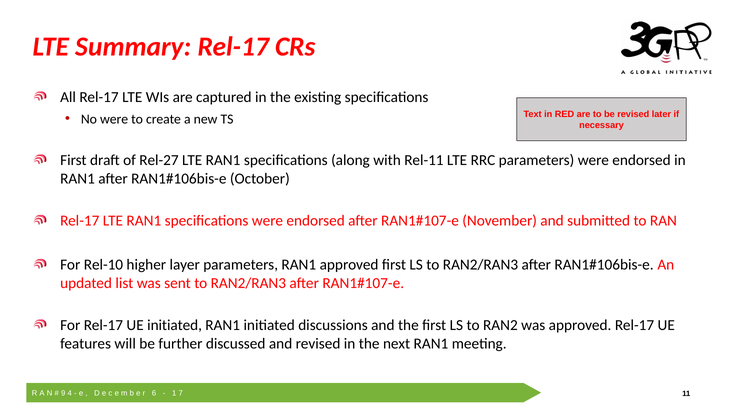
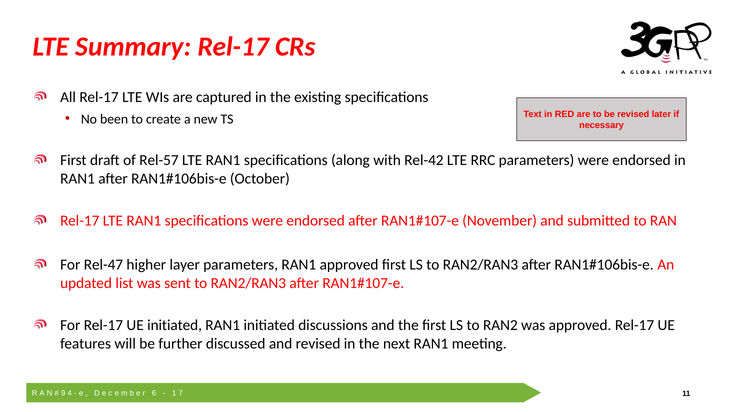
No were: were -> been
Rel-27: Rel-27 -> Rel-57
Rel-11: Rel-11 -> Rel-42
Rel-10: Rel-10 -> Rel-47
